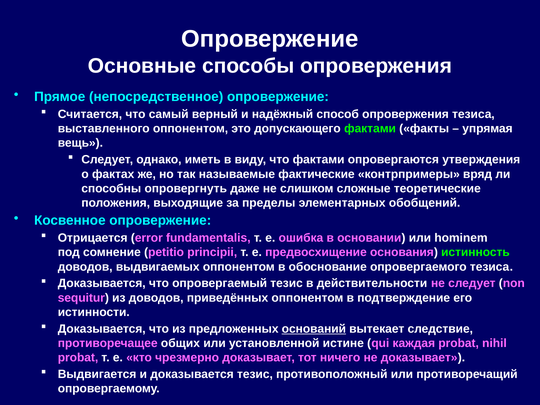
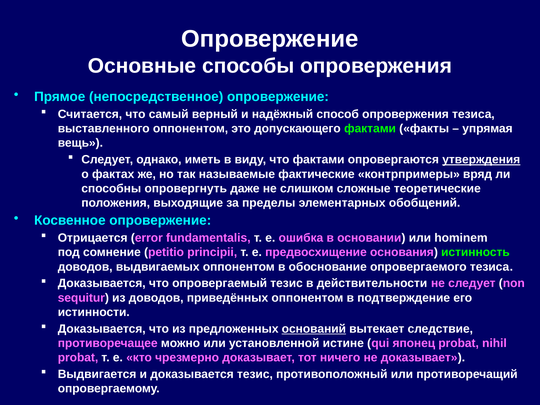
утверждения underline: none -> present
общих: общих -> можно
каждая: каждая -> японец
